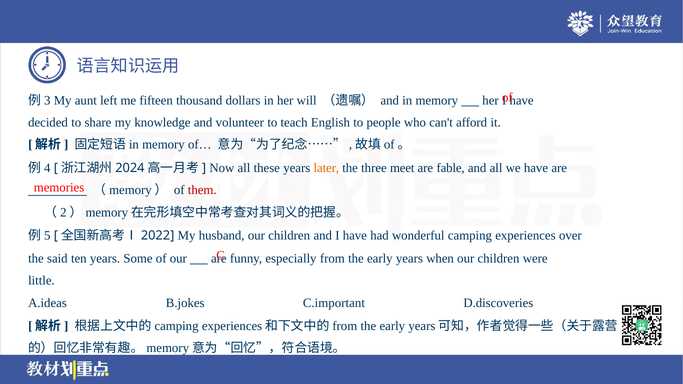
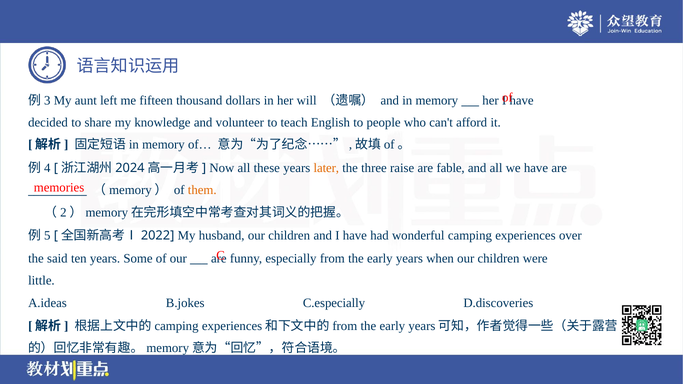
meet: meet -> raise
them colour: red -> orange
C.important: C.important -> C.especially
